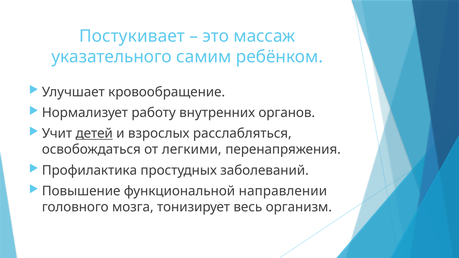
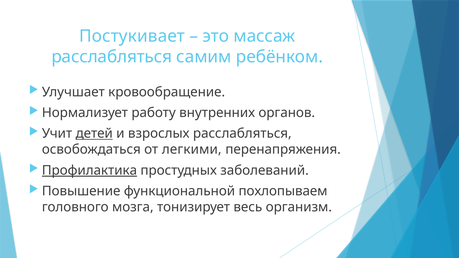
указательного at (112, 57): указательного -> расслабляться
Профилактика underline: none -> present
направлении: направлении -> похлопываем
